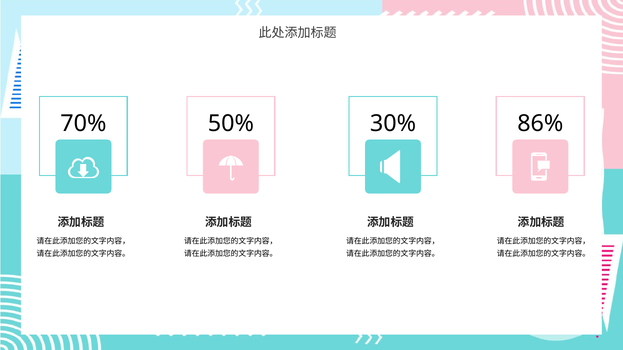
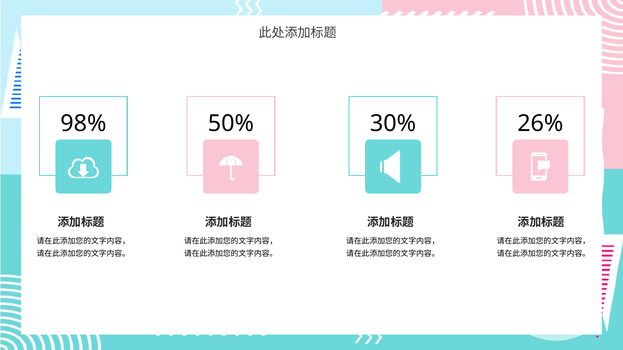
70%: 70% -> 98%
86%: 86% -> 26%
